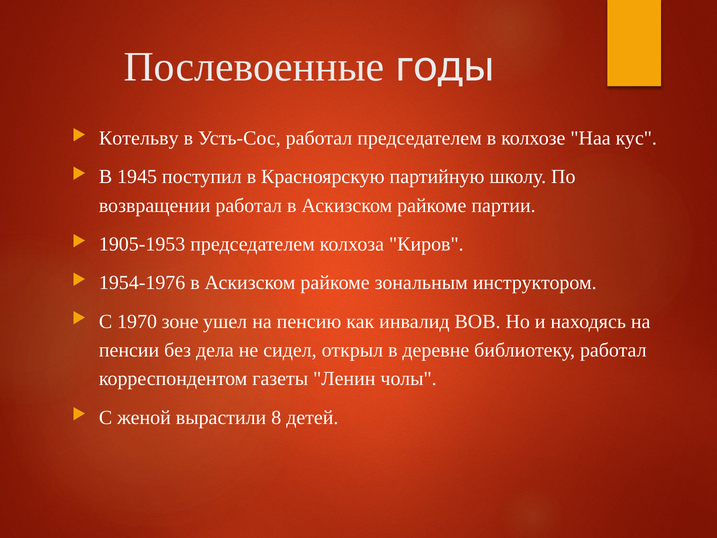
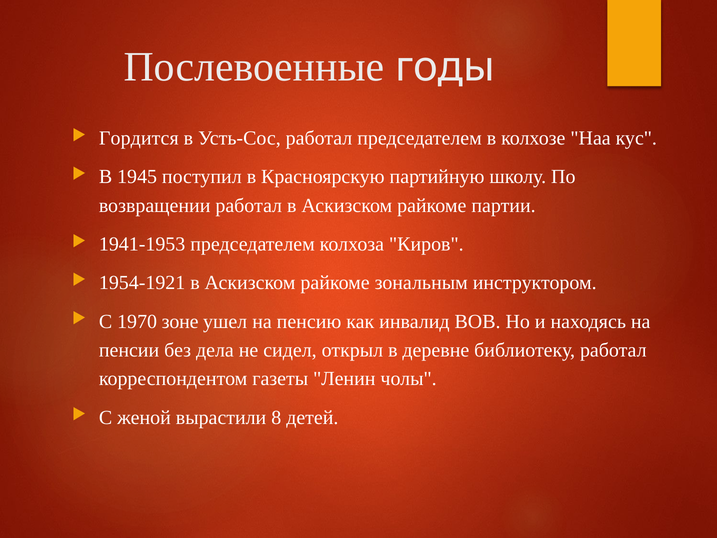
Котельву: Котельву -> Гордится
1905-1953: 1905-1953 -> 1941-1953
1954-1976: 1954-1976 -> 1954-1921
